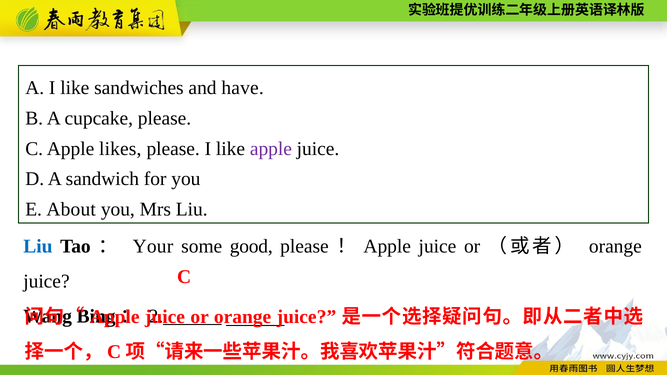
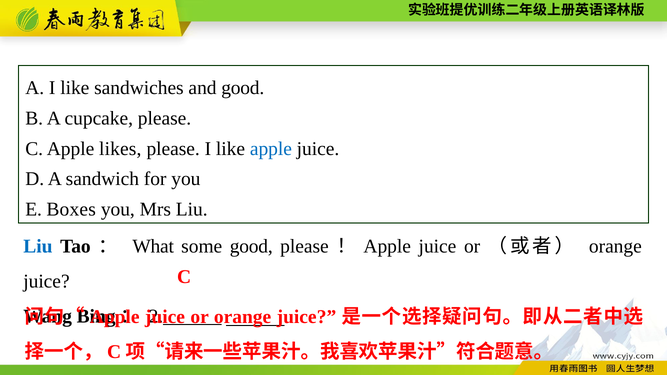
and have: have -> good
apple at (271, 149) colour: purple -> blue
About: About -> Boxes
Your: Your -> What
